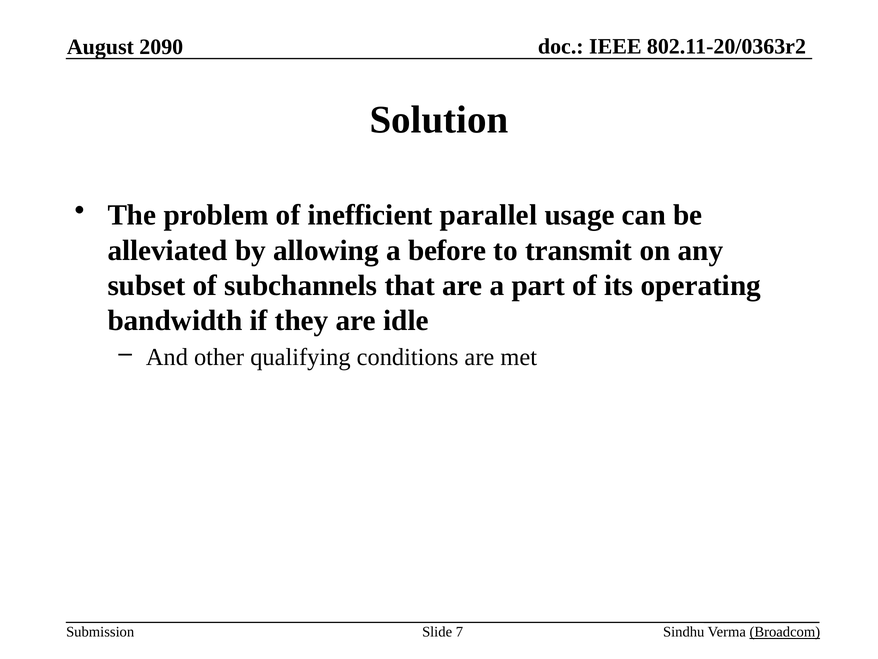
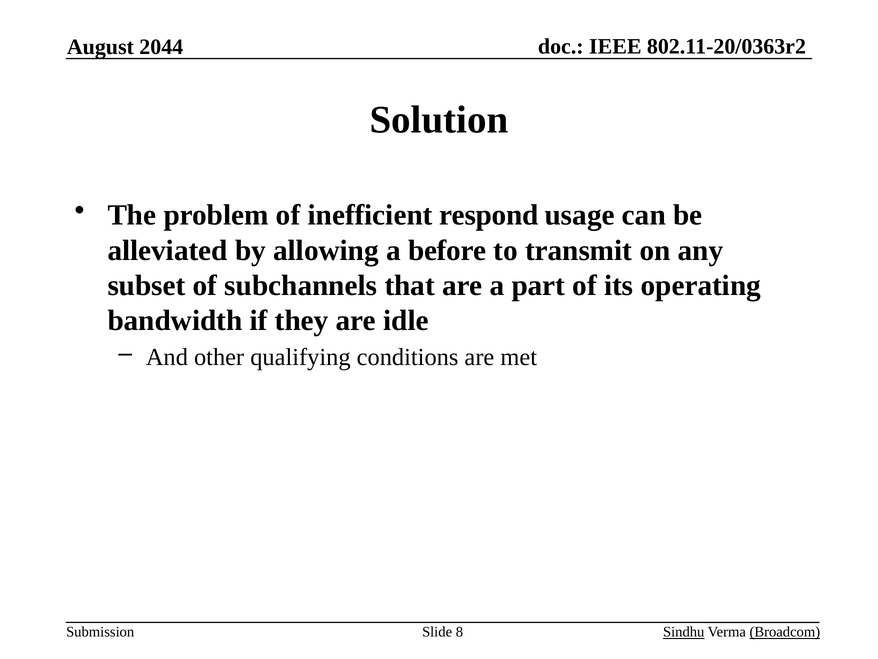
2090: 2090 -> 2044
parallel: parallel -> respond
Sindhu underline: none -> present
7: 7 -> 8
